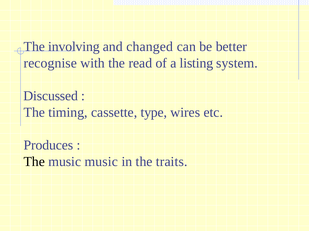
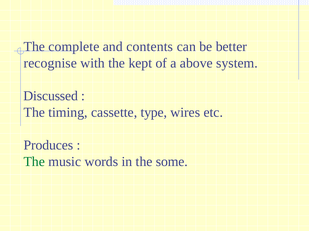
involving: involving -> complete
changed: changed -> contents
read: read -> kept
listing: listing -> above
The at (34, 162) colour: black -> green
music music: music -> words
traits: traits -> some
